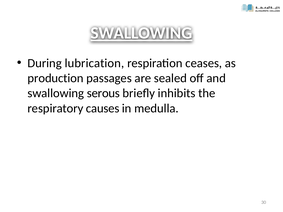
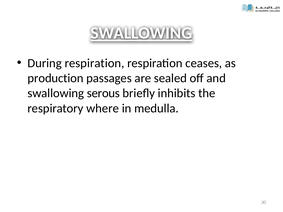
During lubrication: lubrication -> respiration
causes: causes -> where
